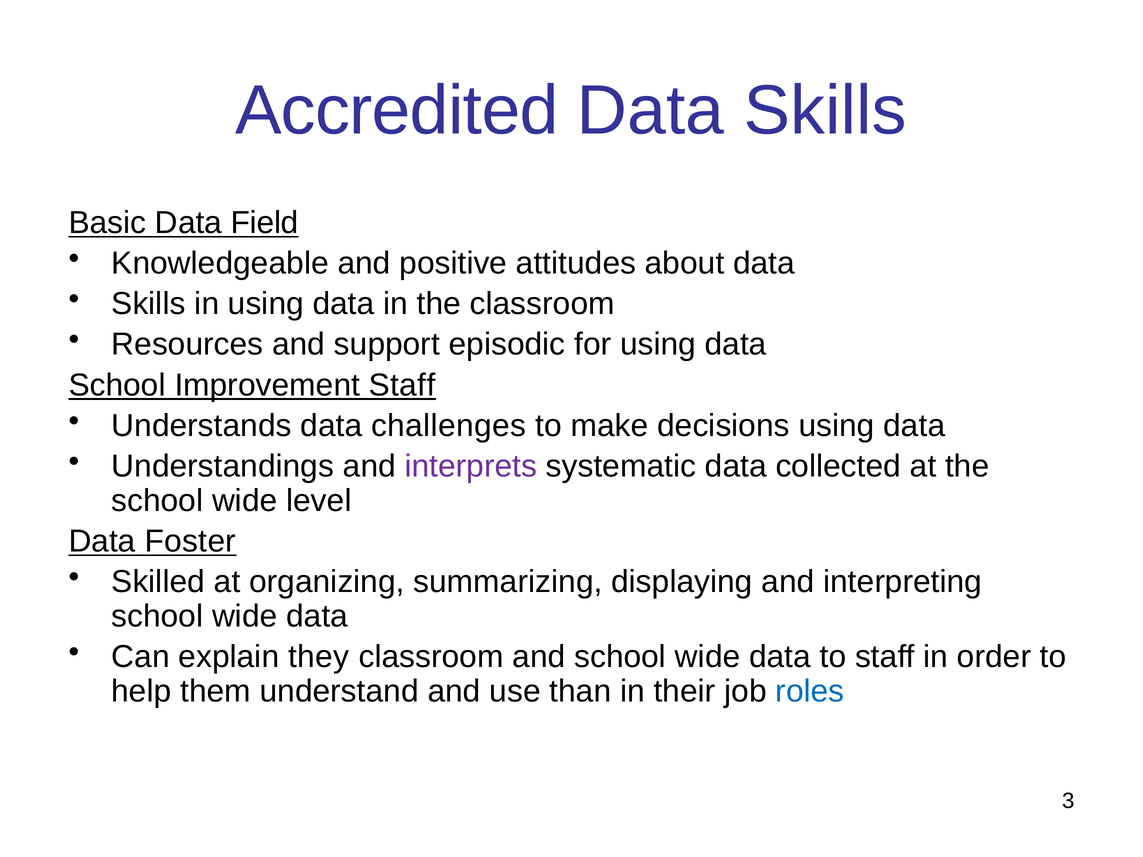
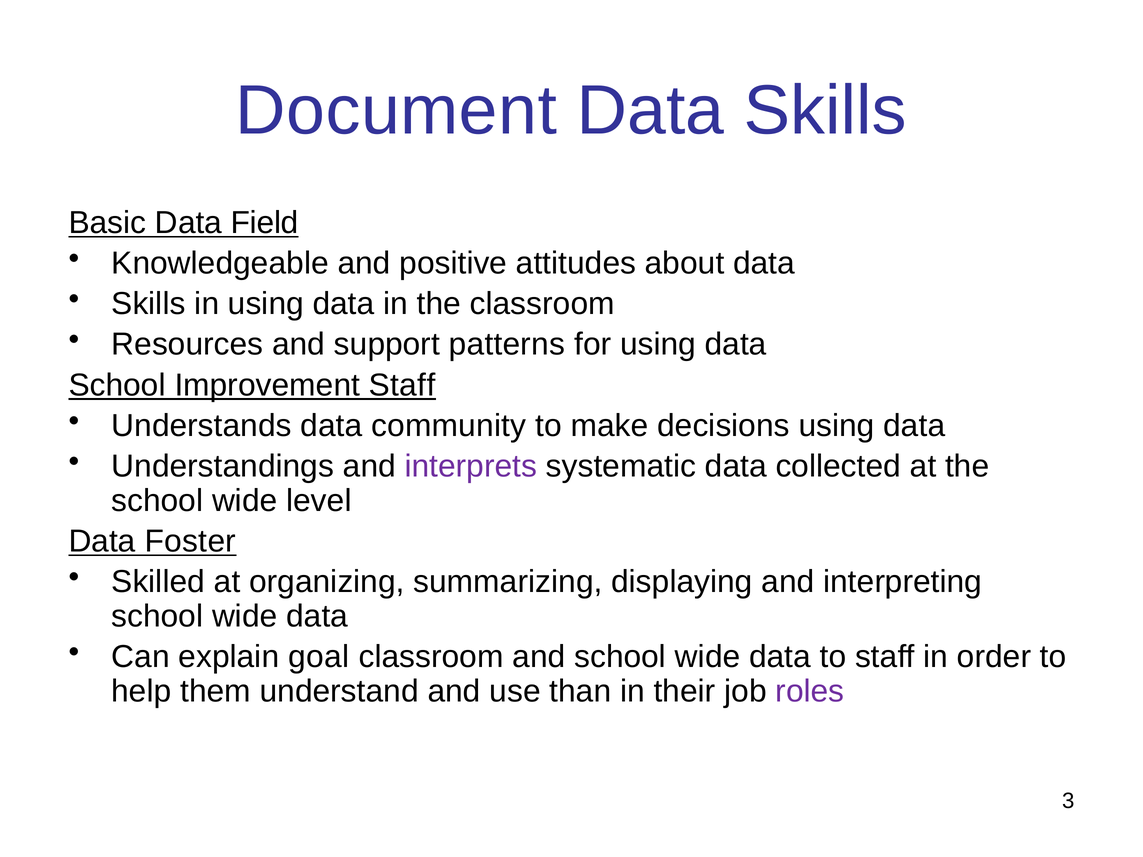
Accredited: Accredited -> Document
episodic: episodic -> patterns
challenges: challenges -> community
they: they -> goal
roles colour: blue -> purple
